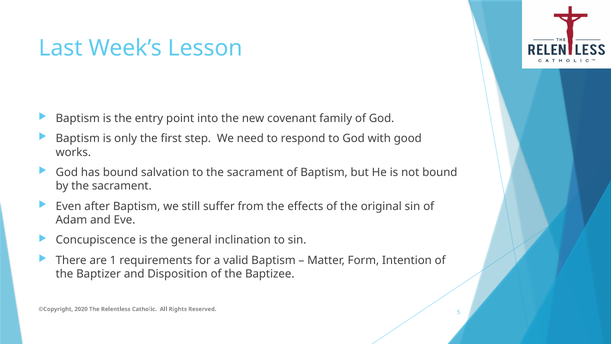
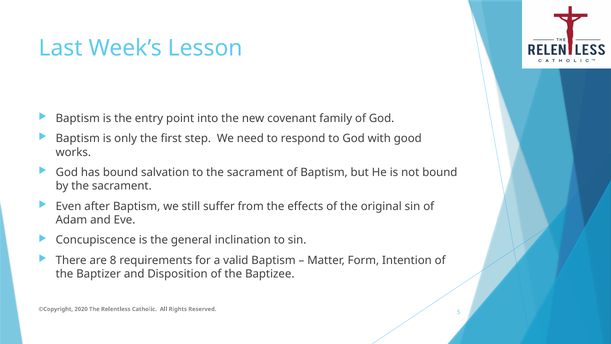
1: 1 -> 8
